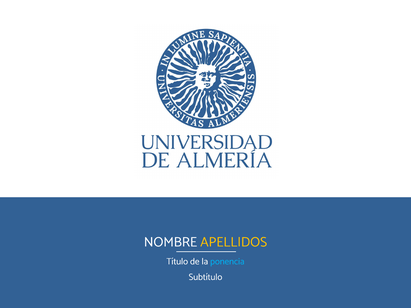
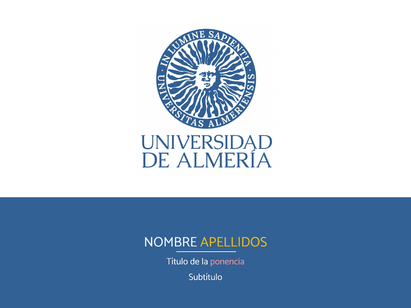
ponencia colour: light blue -> pink
